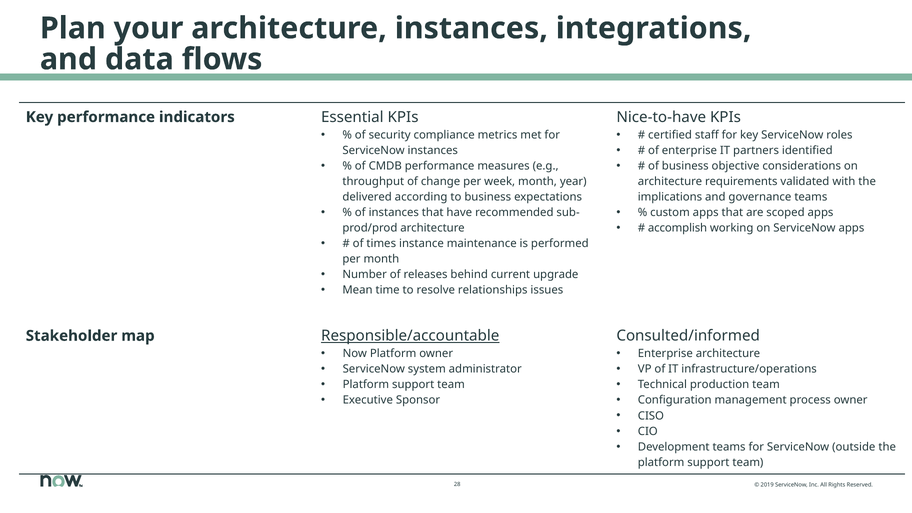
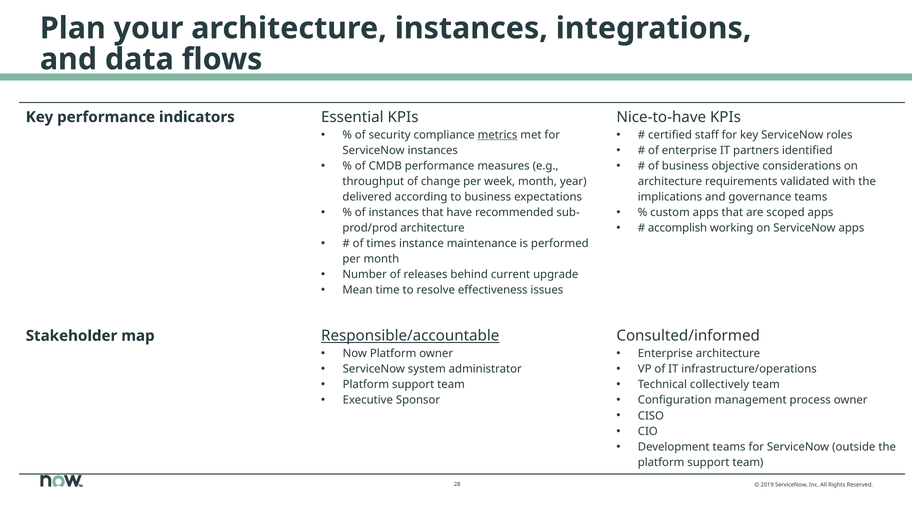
metrics underline: none -> present
relationships: relationships -> effectiveness
production: production -> collectively
